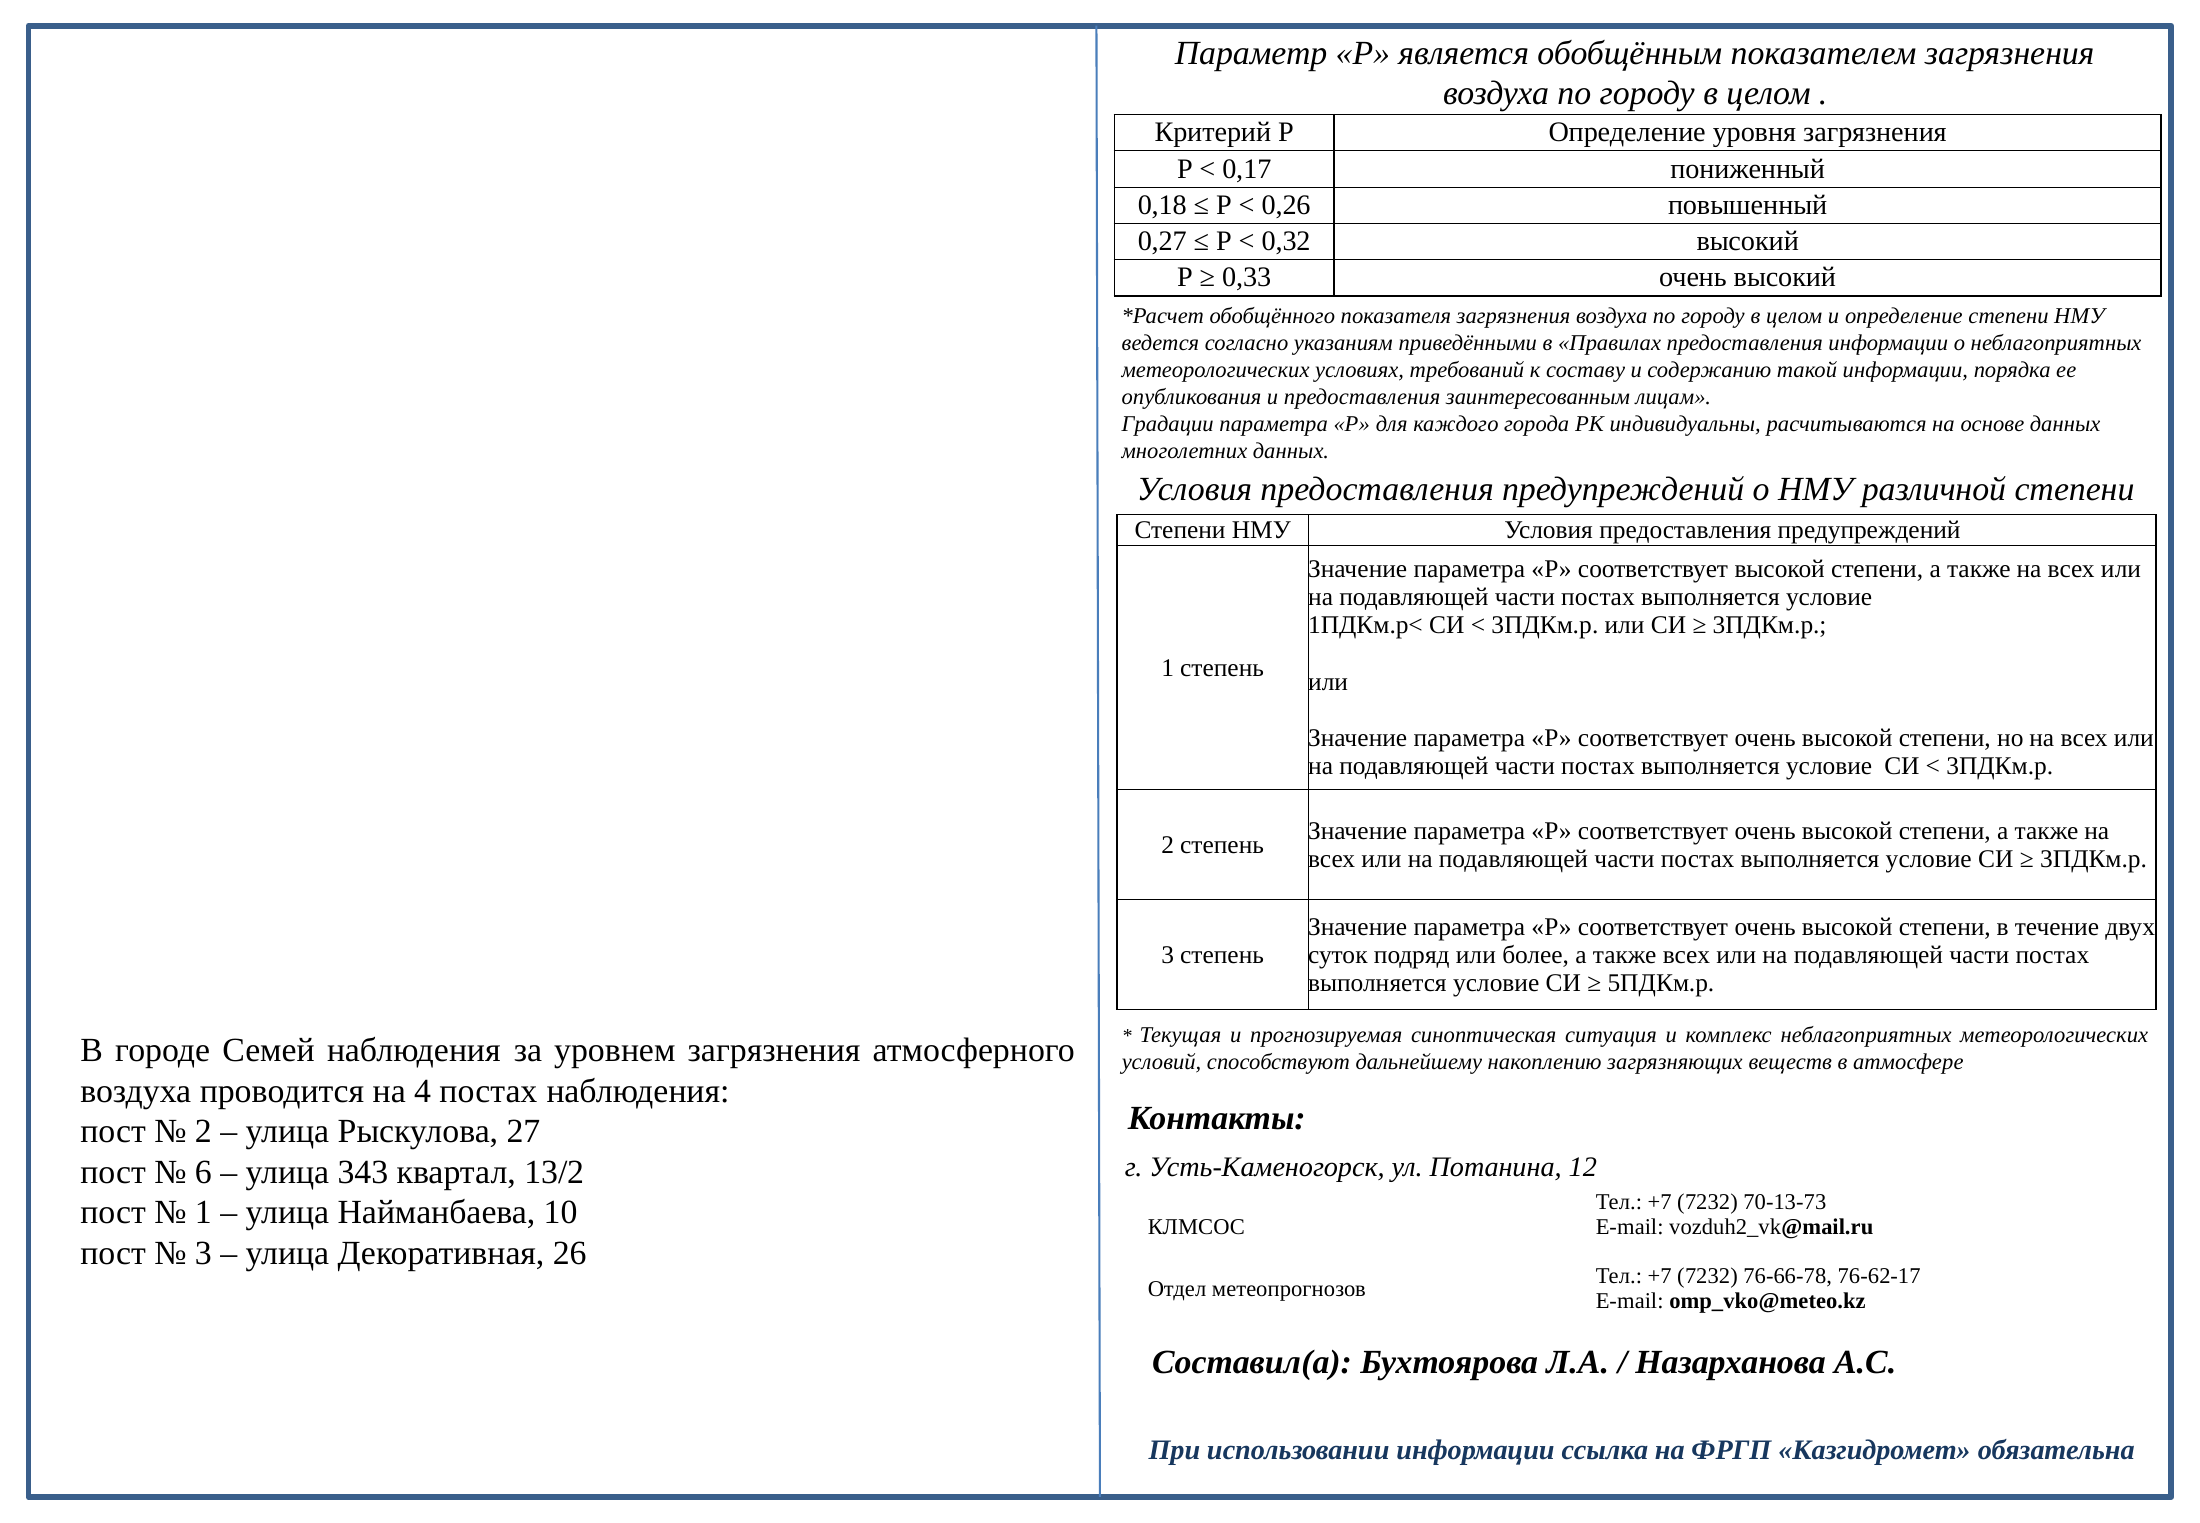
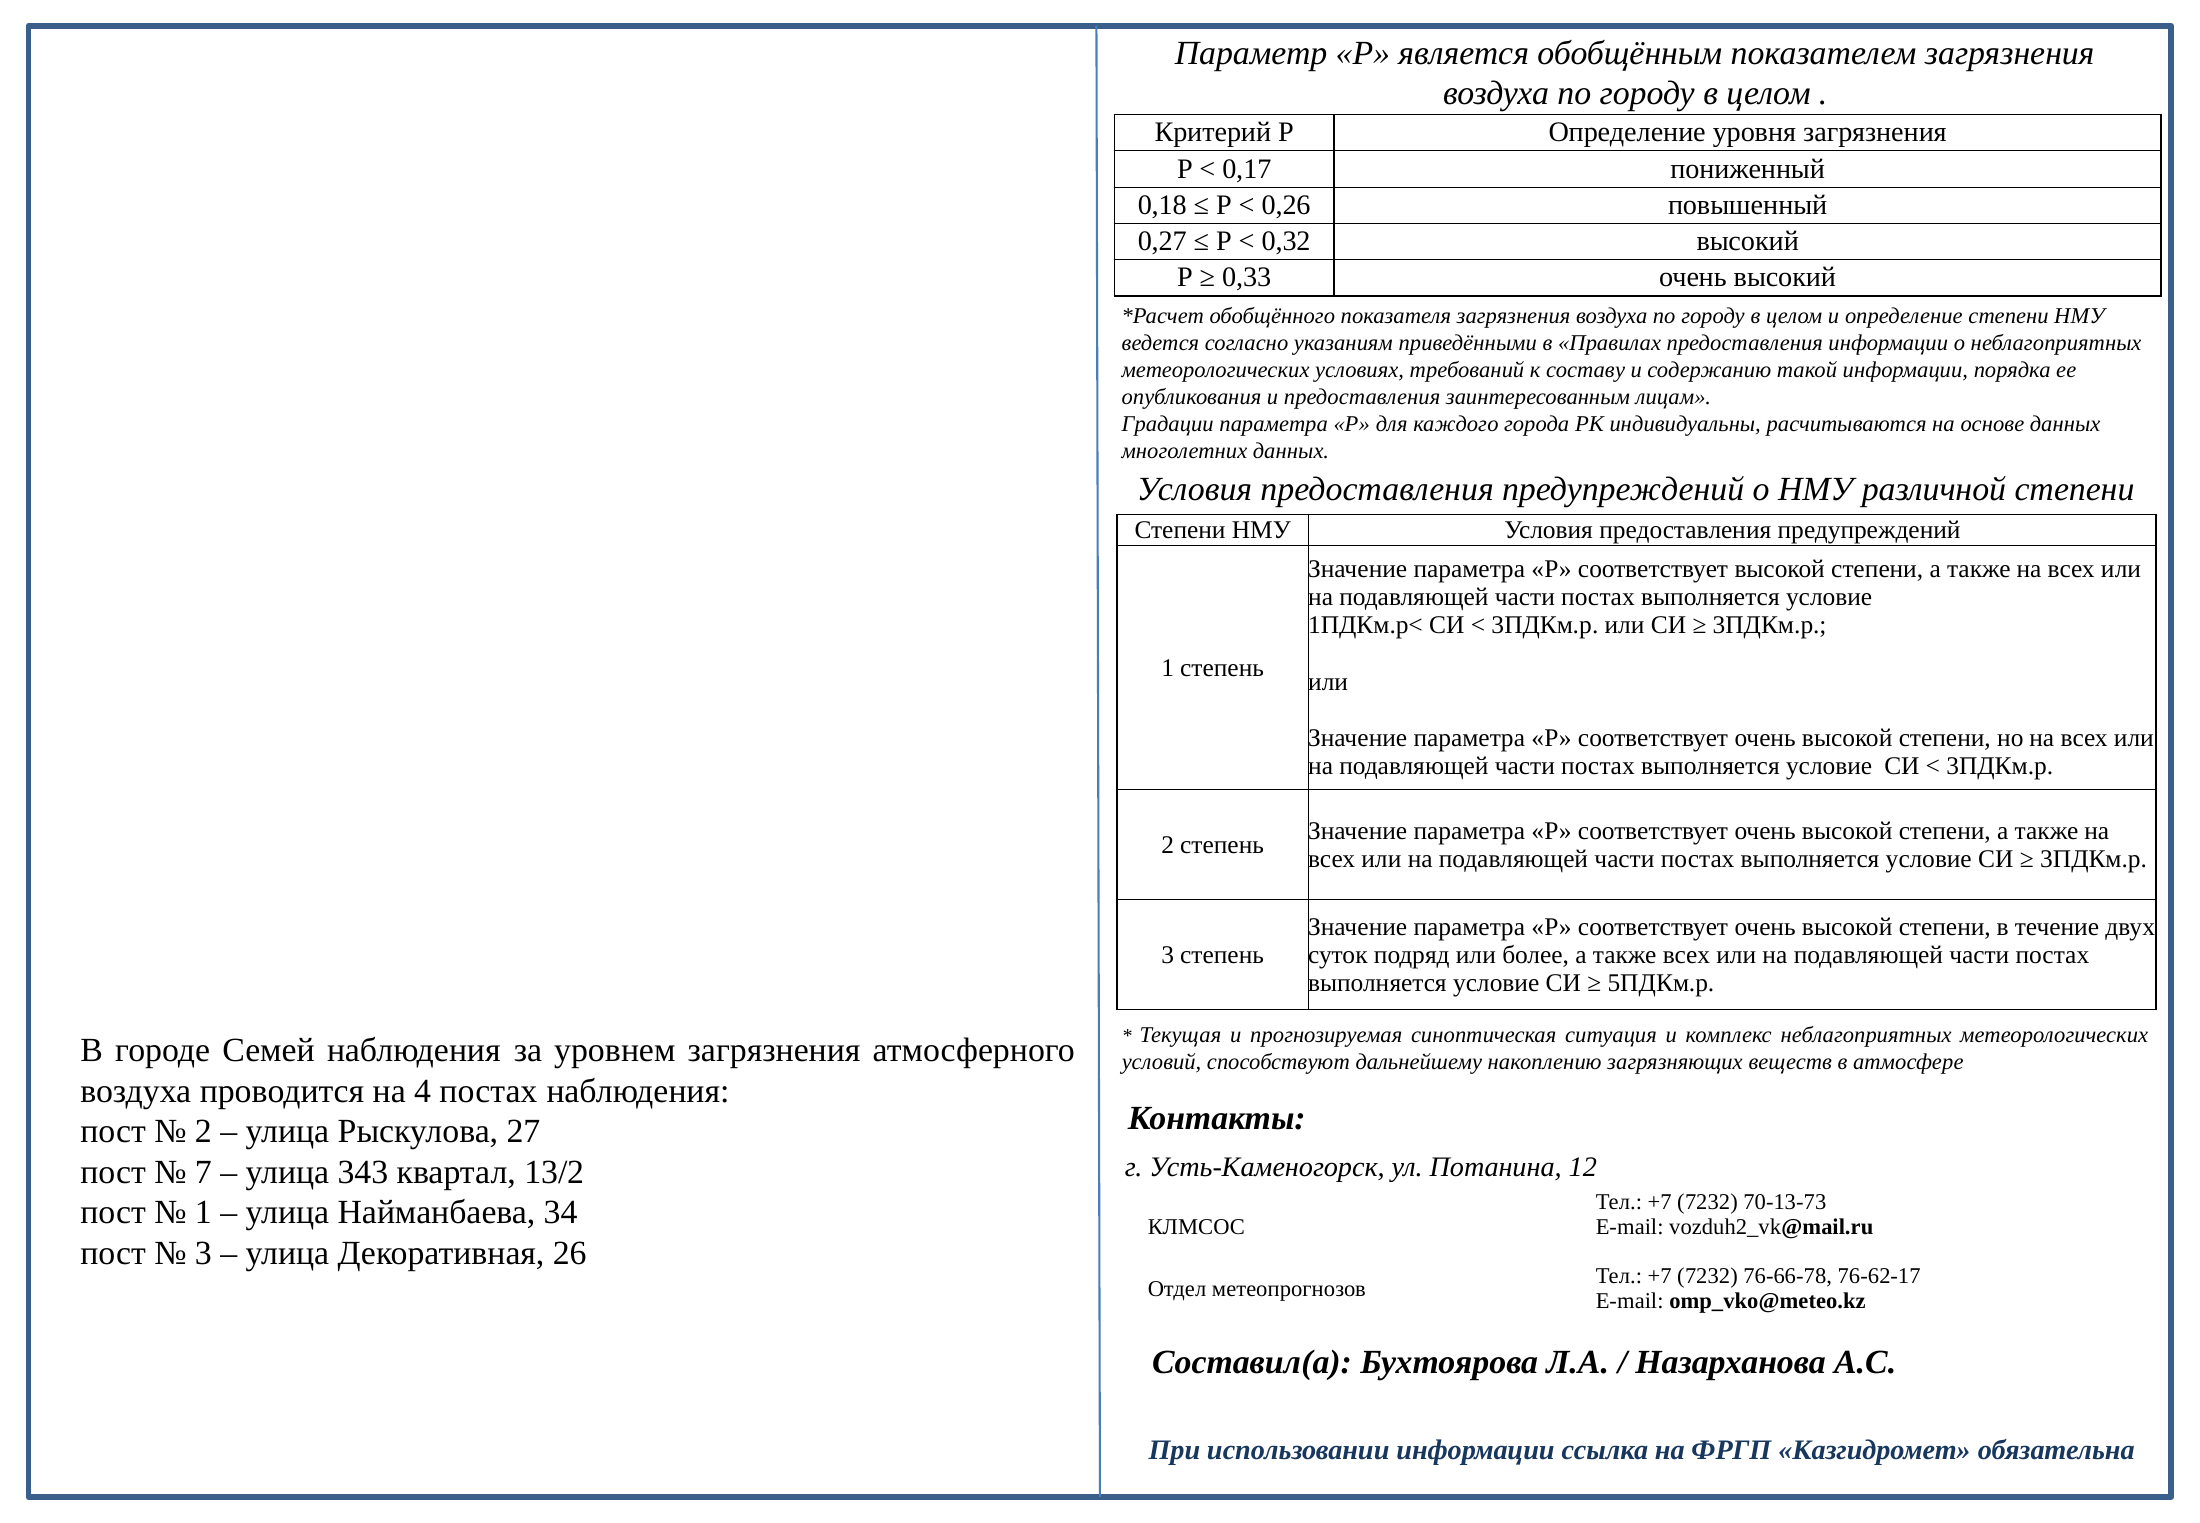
6: 6 -> 7
10: 10 -> 34
